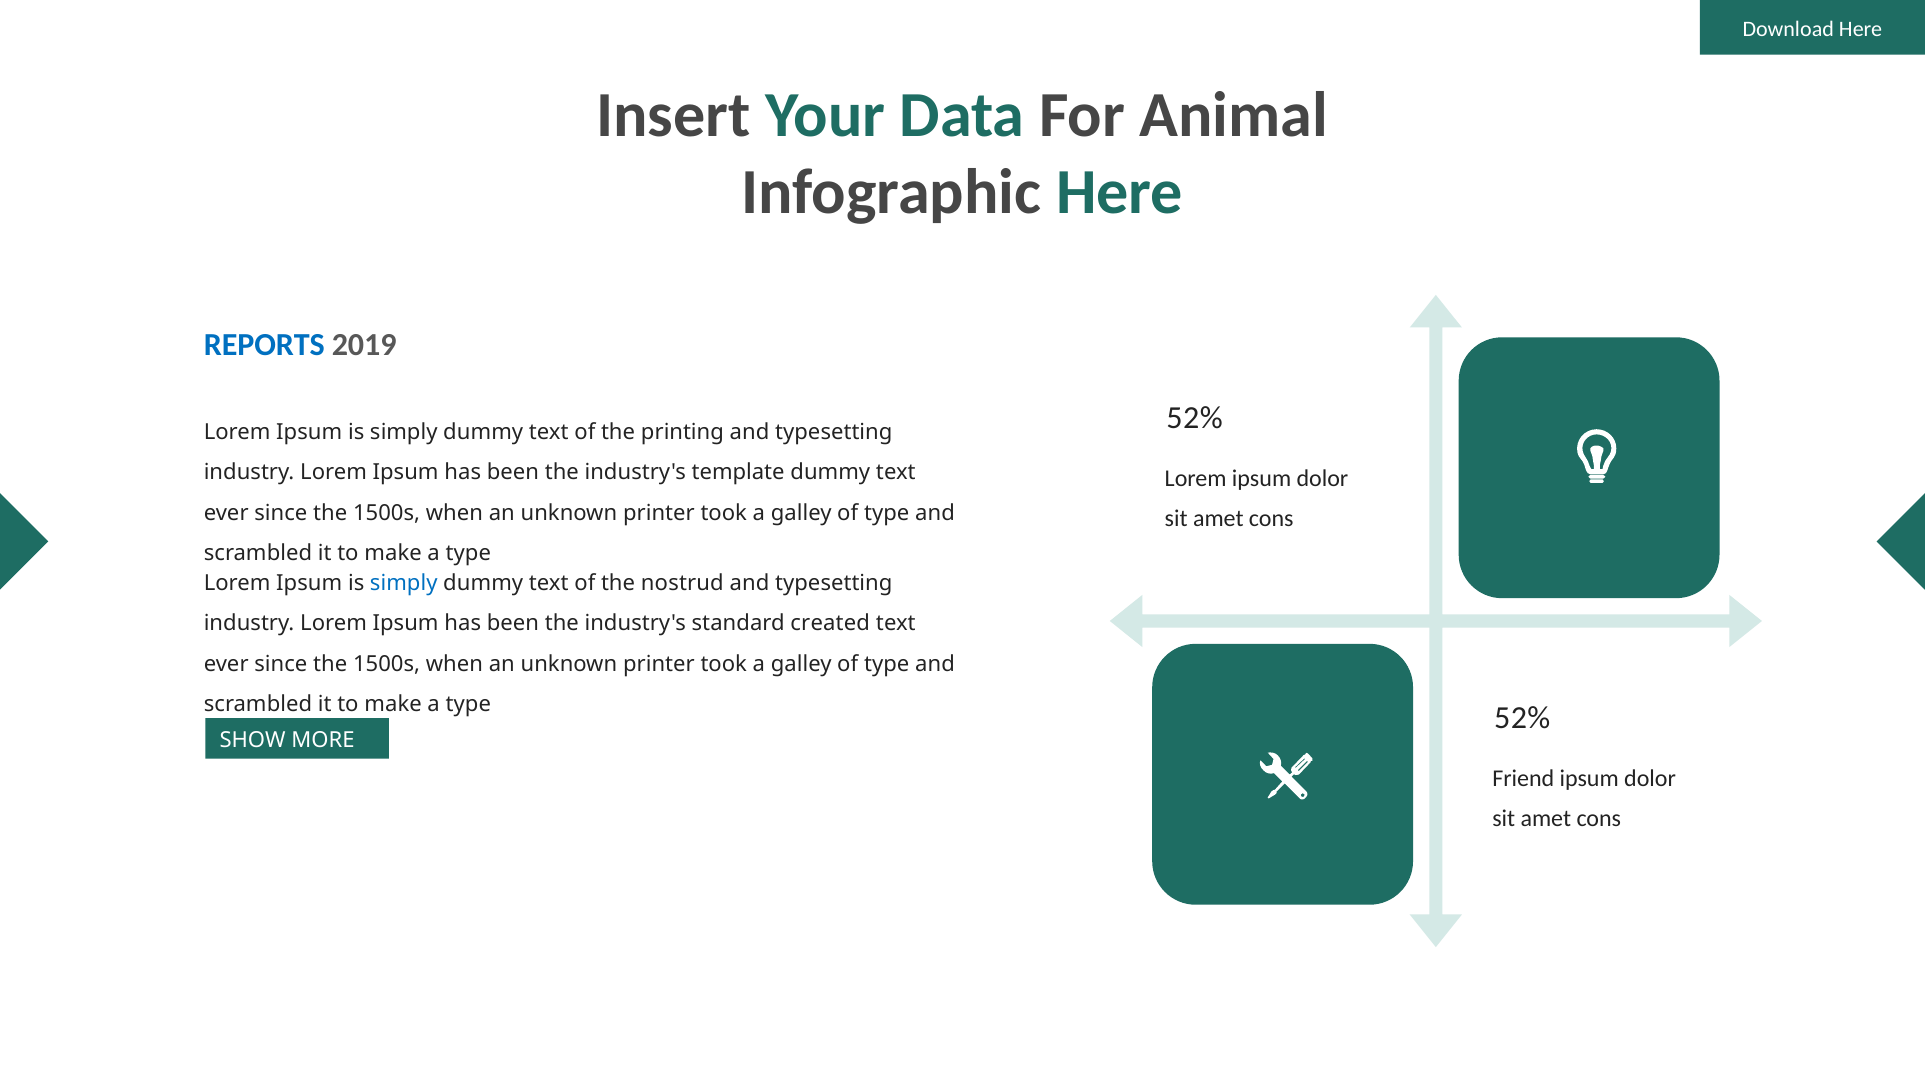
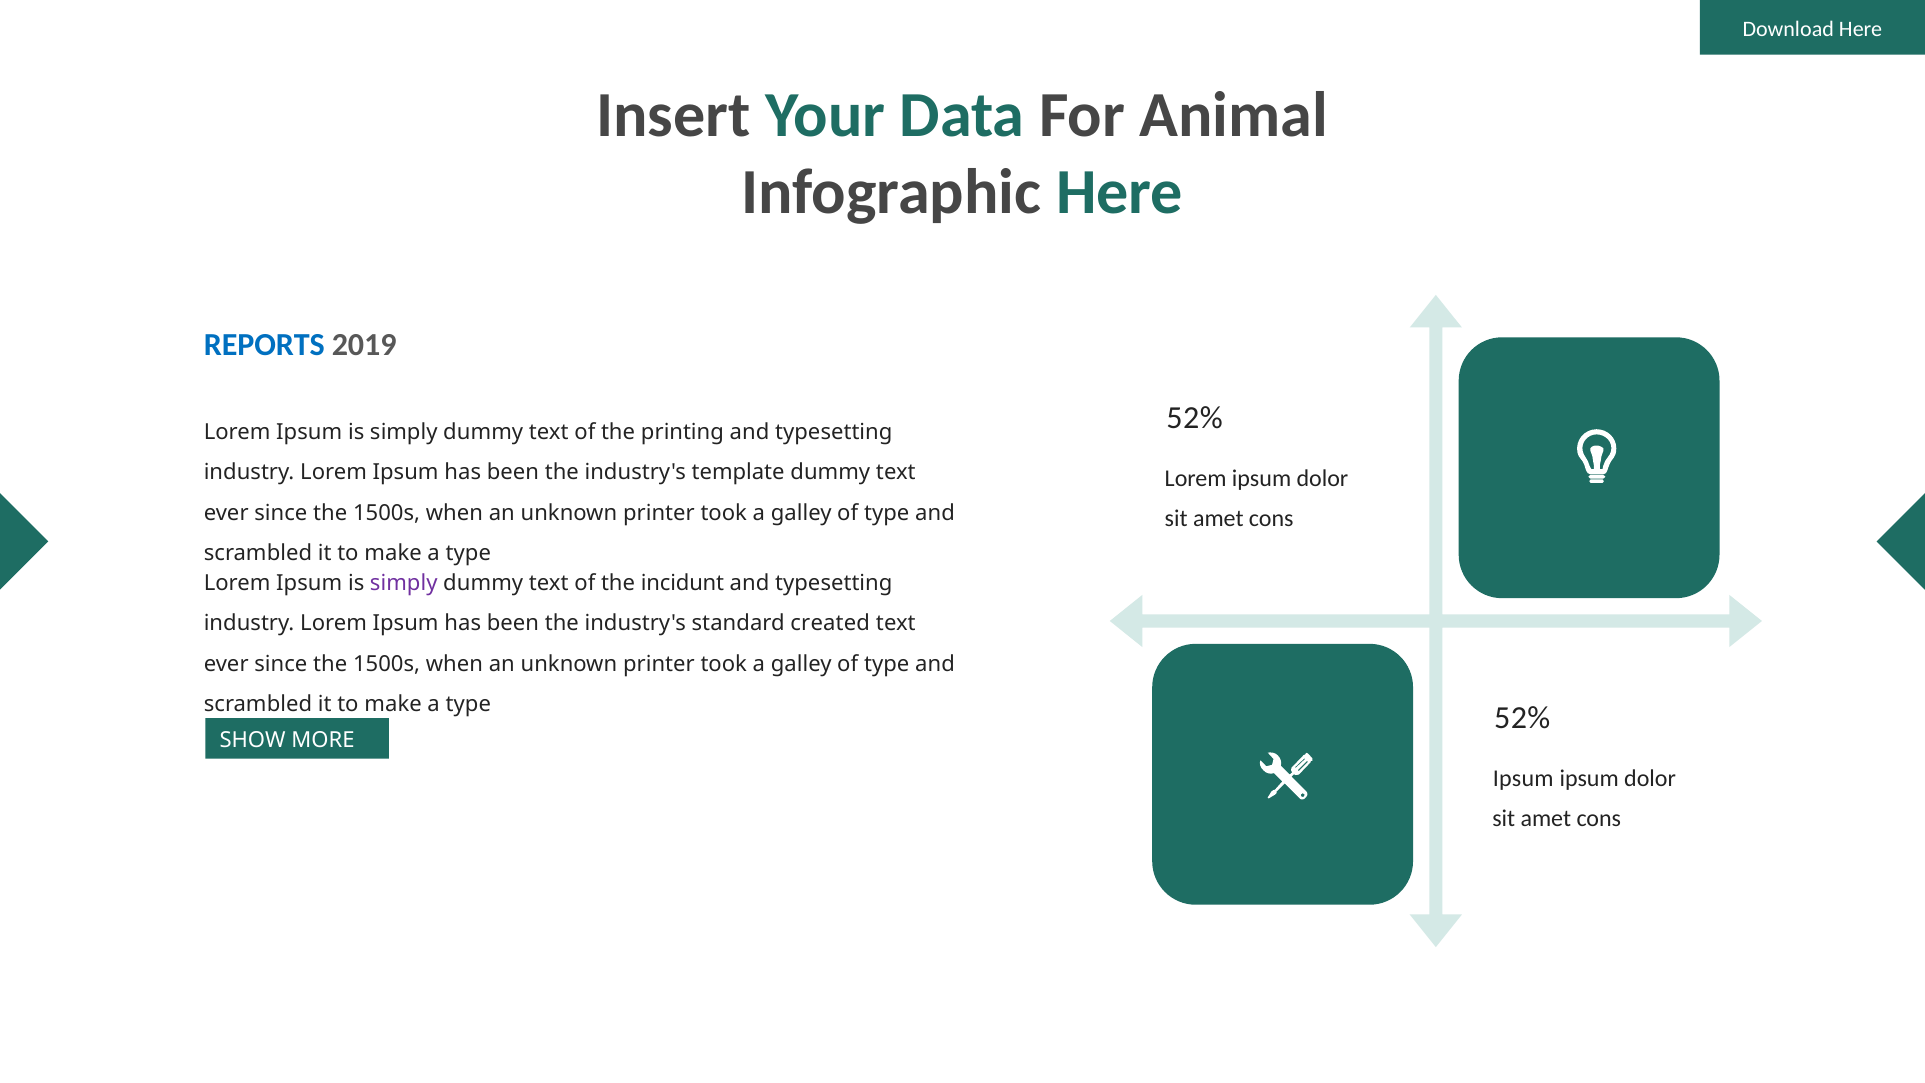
simply at (404, 583) colour: blue -> purple
nostrud: nostrud -> incidunt
Friend at (1523, 778): Friend -> Ipsum
